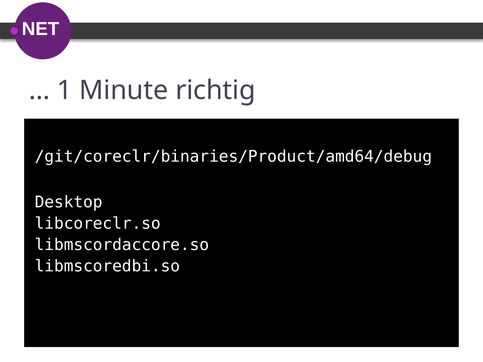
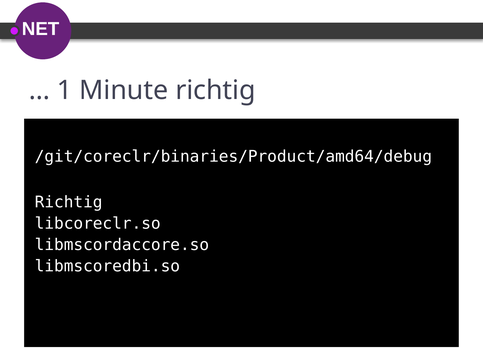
Desktop at (69, 202): Desktop -> Richtig
